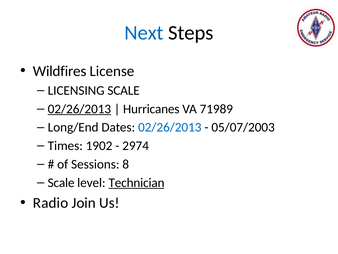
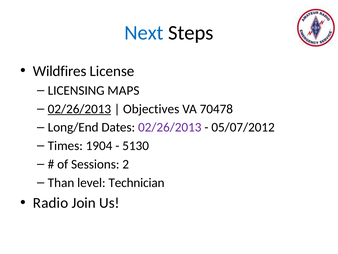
LICENSING SCALE: SCALE -> MAPS
Hurricanes: Hurricanes -> Objectives
71989: 71989 -> 70478
02/26/2013 at (170, 127) colour: blue -> purple
05/07/2003: 05/07/2003 -> 05/07/2012
1902: 1902 -> 1904
2974: 2974 -> 5130
8: 8 -> 2
Scale at (61, 182): Scale -> Than
Technician underline: present -> none
